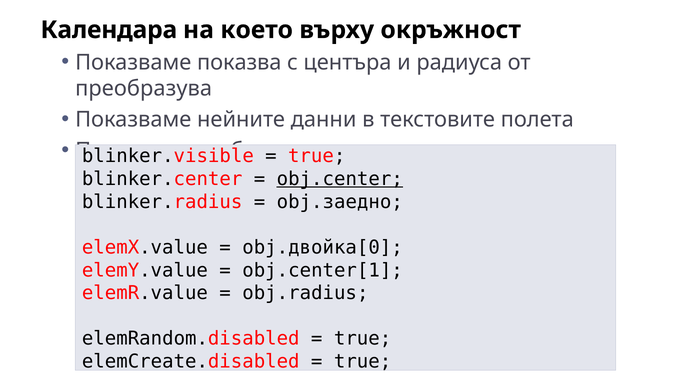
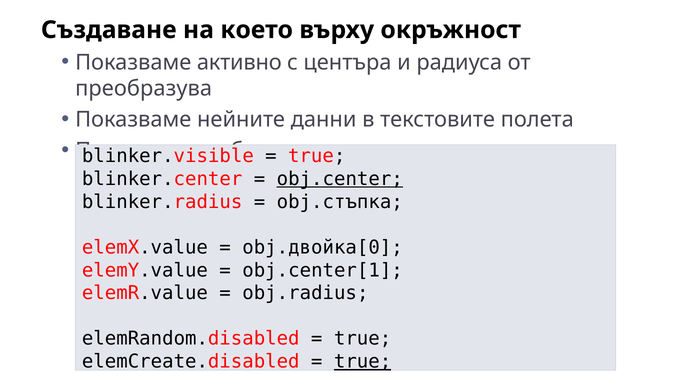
Календара: Календара -> Създаване
показва: показва -> активно
obj.заедно: obj.заедно -> obj.стъпка
true at (363, 361) underline: none -> present
